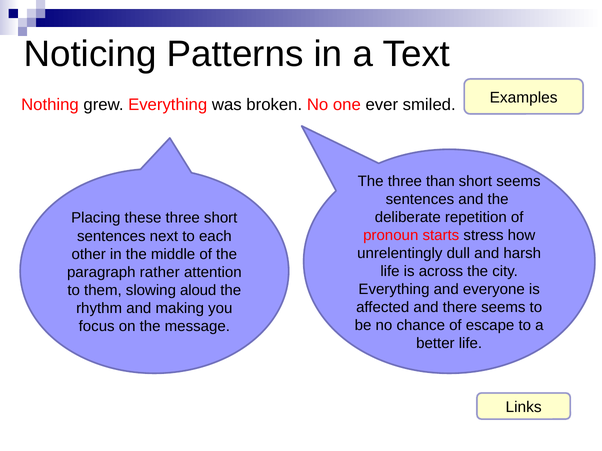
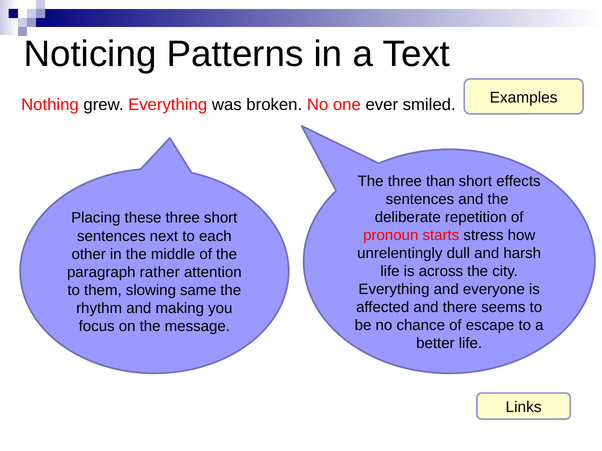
short seems: seems -> effects
aloud: aloud -> same
